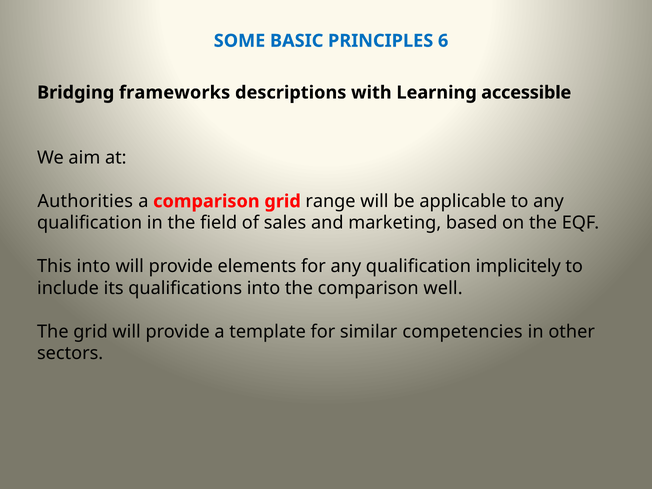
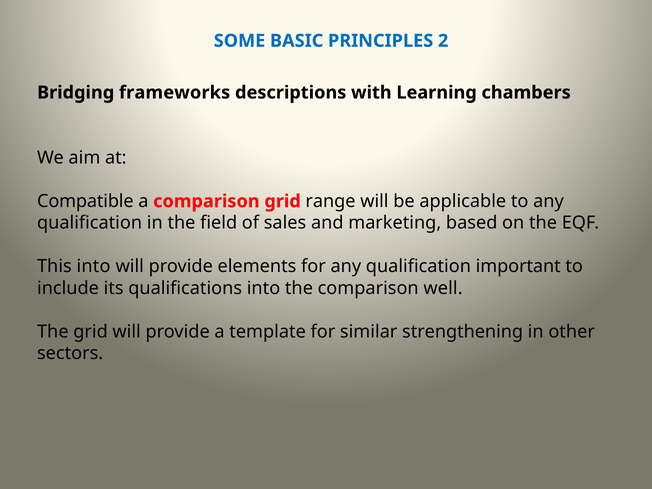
6: 6 -> 2
accessible: accessible -> chambers
Authorities: Authorities -> Compatible
implicitely: implicitely -> important
competencies: competencies -> strengthening
